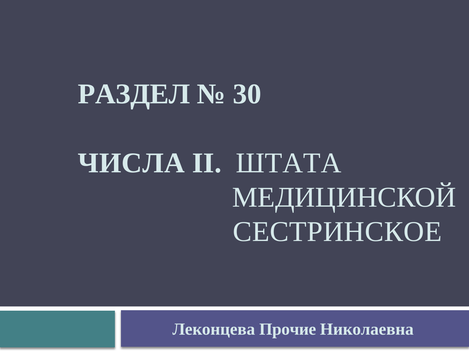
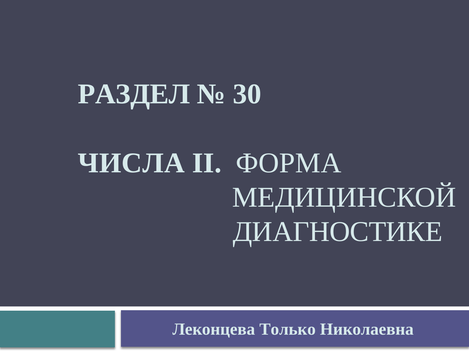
ШТАТА: ШТАТА -> ФОРМА
СЕСТРИНСКОЕ: СЕСТРИНСКОЕ -> ДИАГНОСТИКЕ
Прочие: Прочие -> Только
